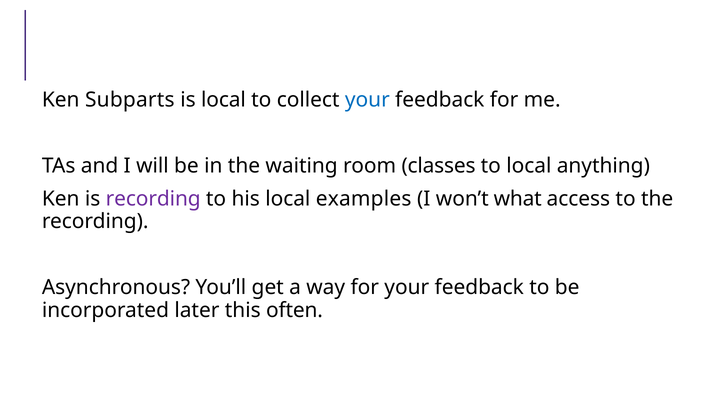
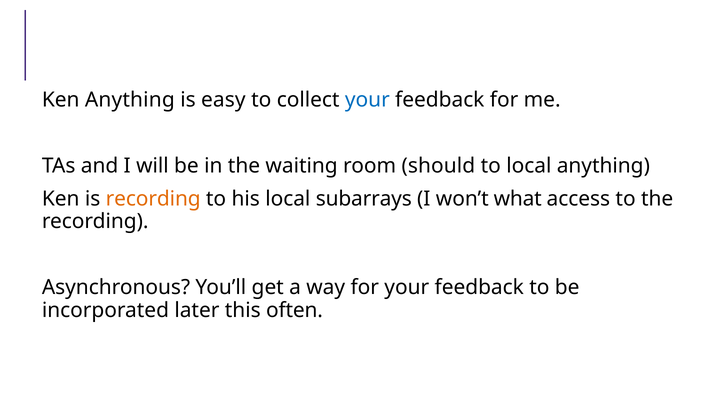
Ken Subparts: Subparts -> Anything
is local: local -> easy
classes: classes -> should
recording at (153, 199) colour: purple -> orange
examples: examples -> subarrays
